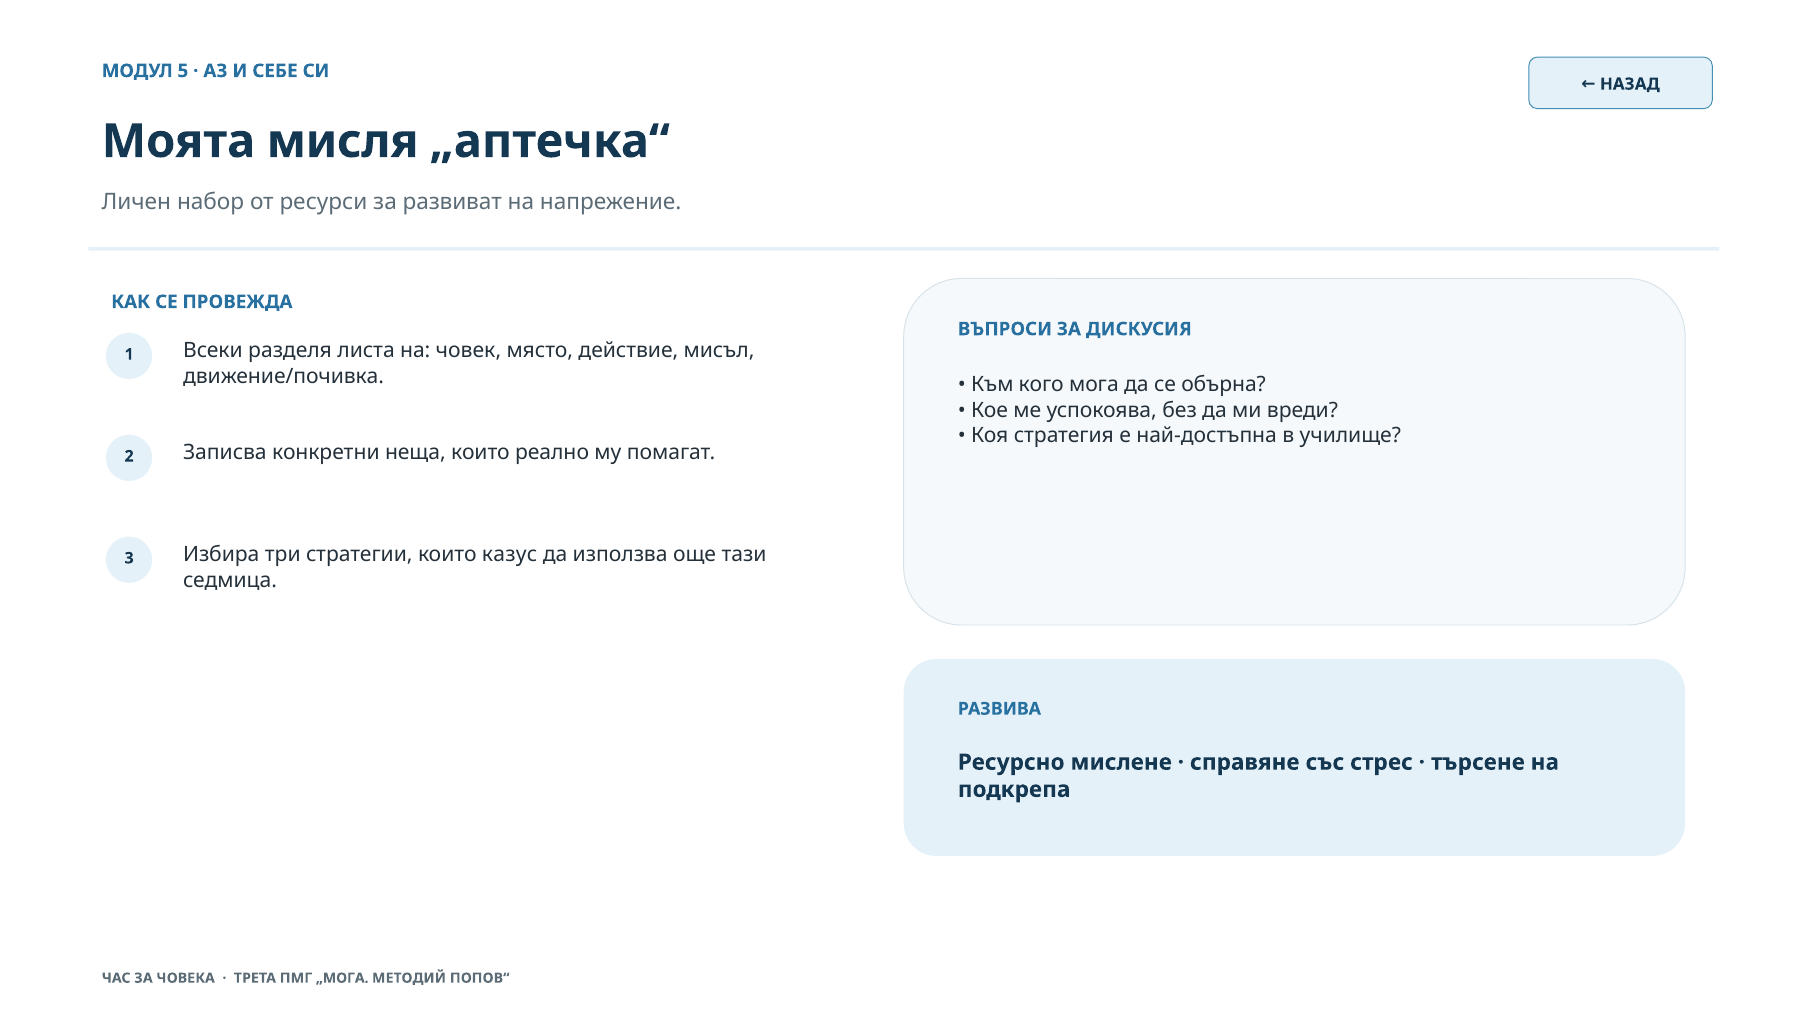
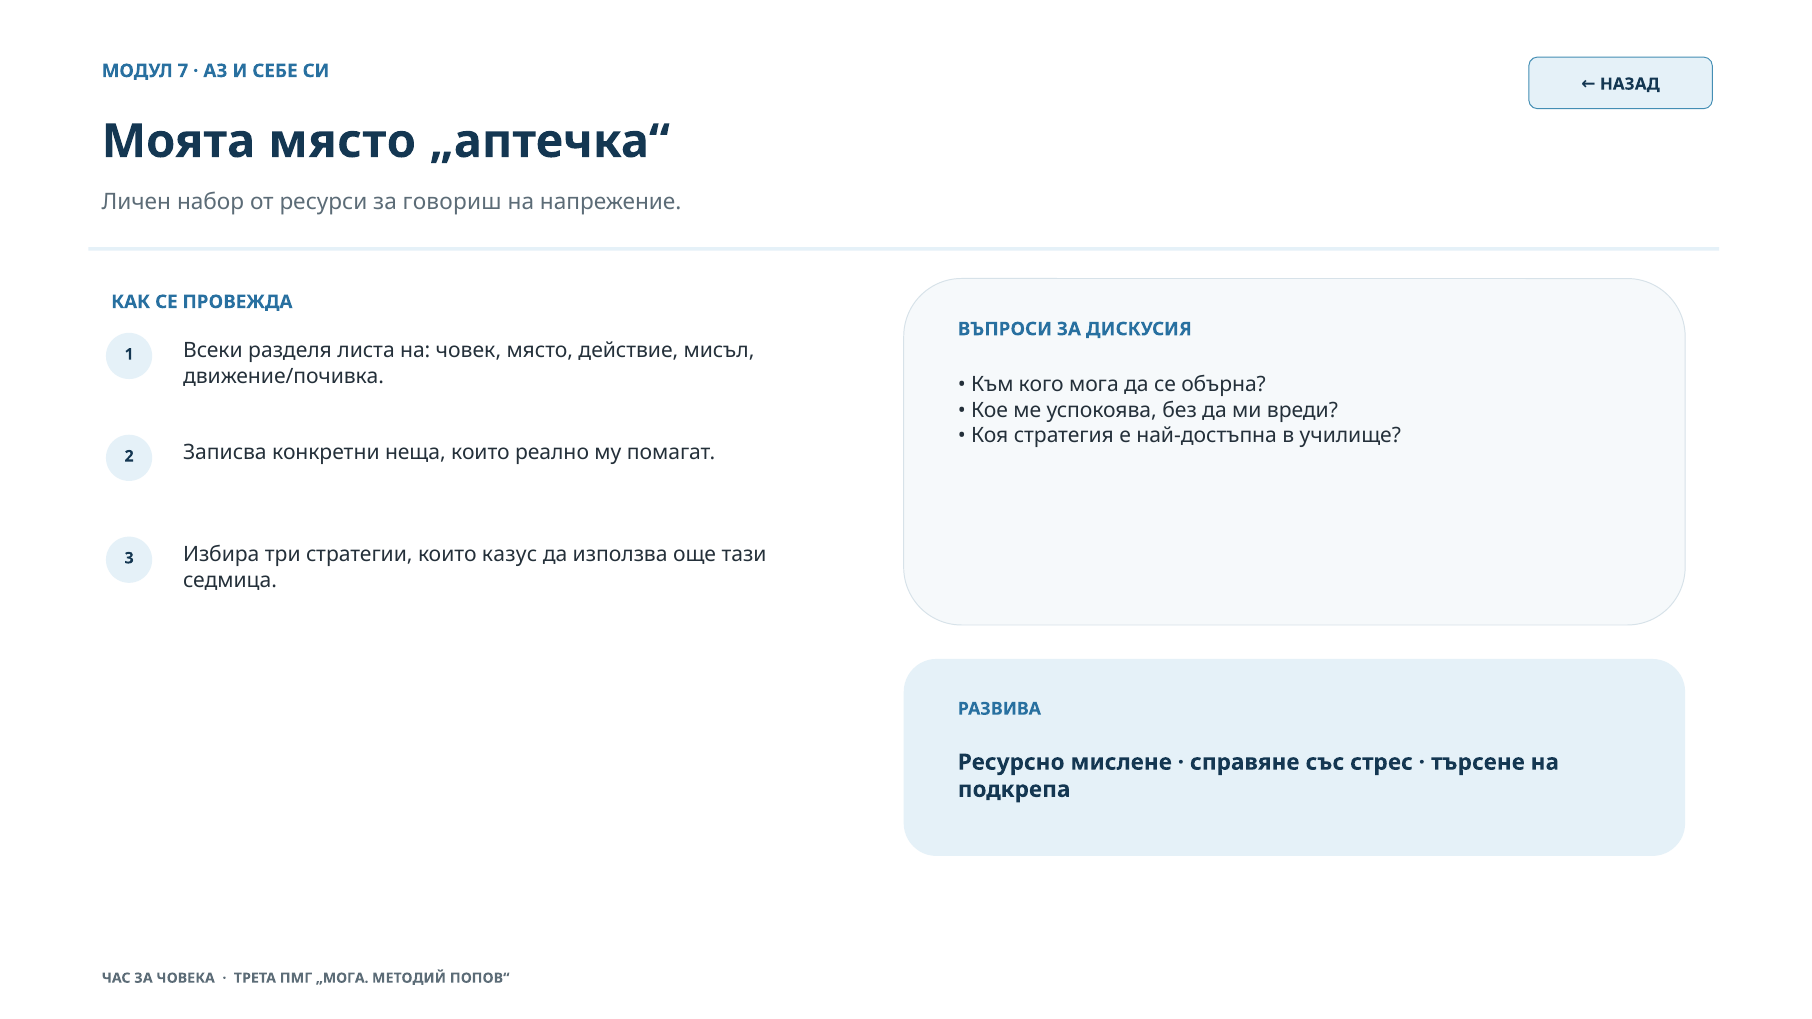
5: 5 -> 7
Моята мисля: мисля -> място
развиват: развиват -> говориш
